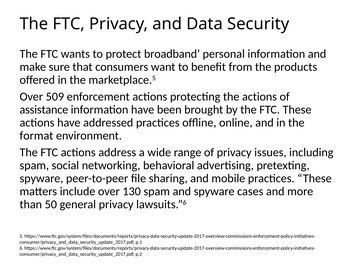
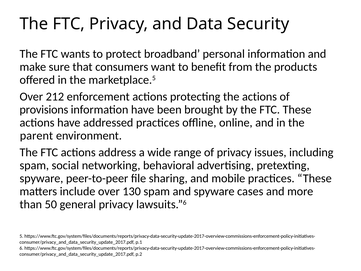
509: 509 -> 212
assistance: assistance -> provisions
format: format -> parent
